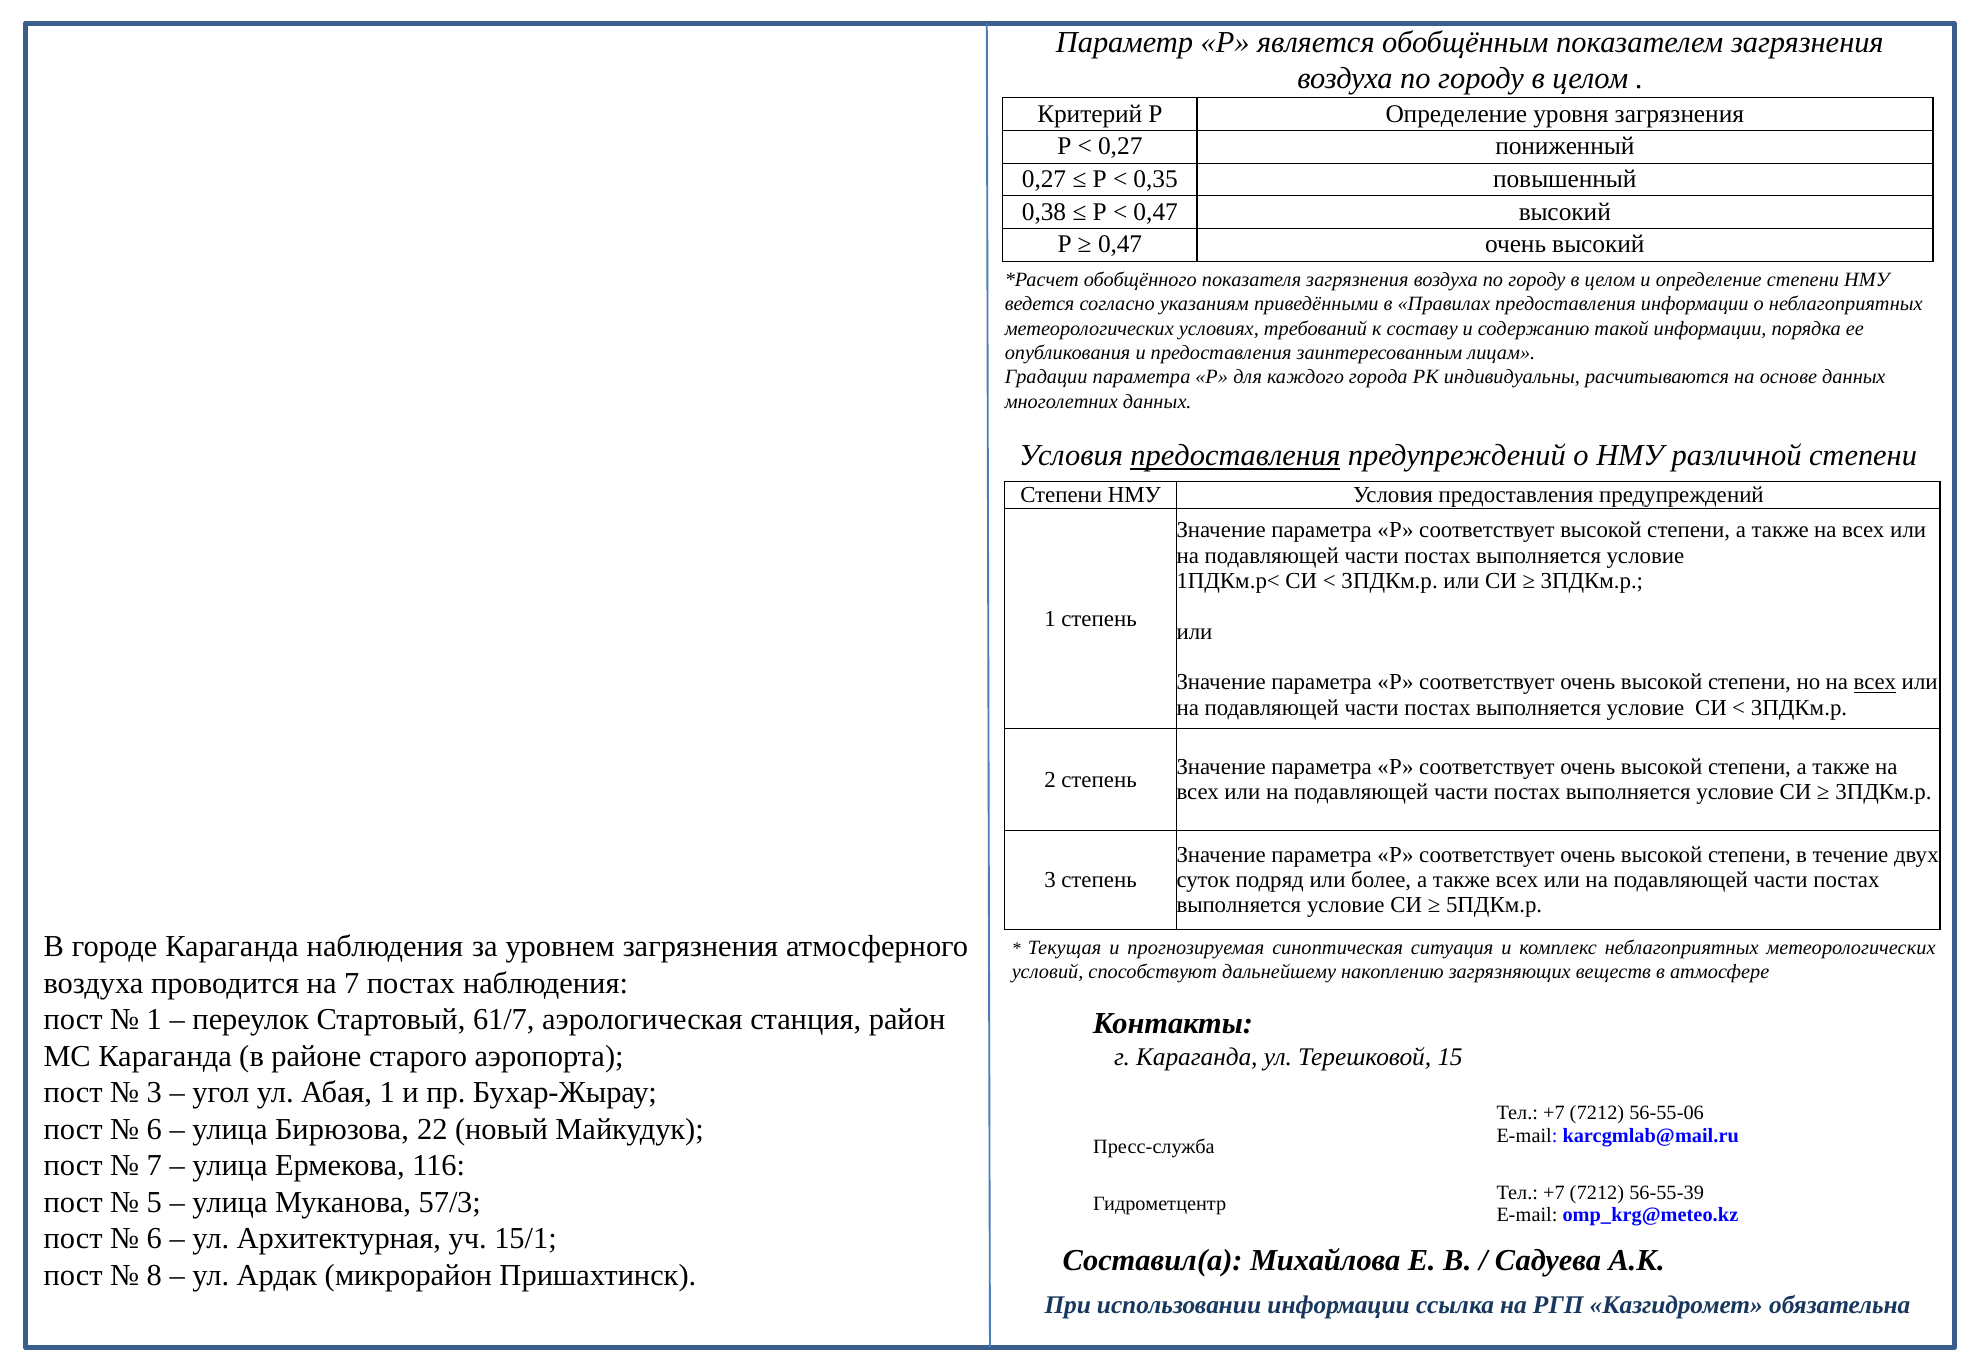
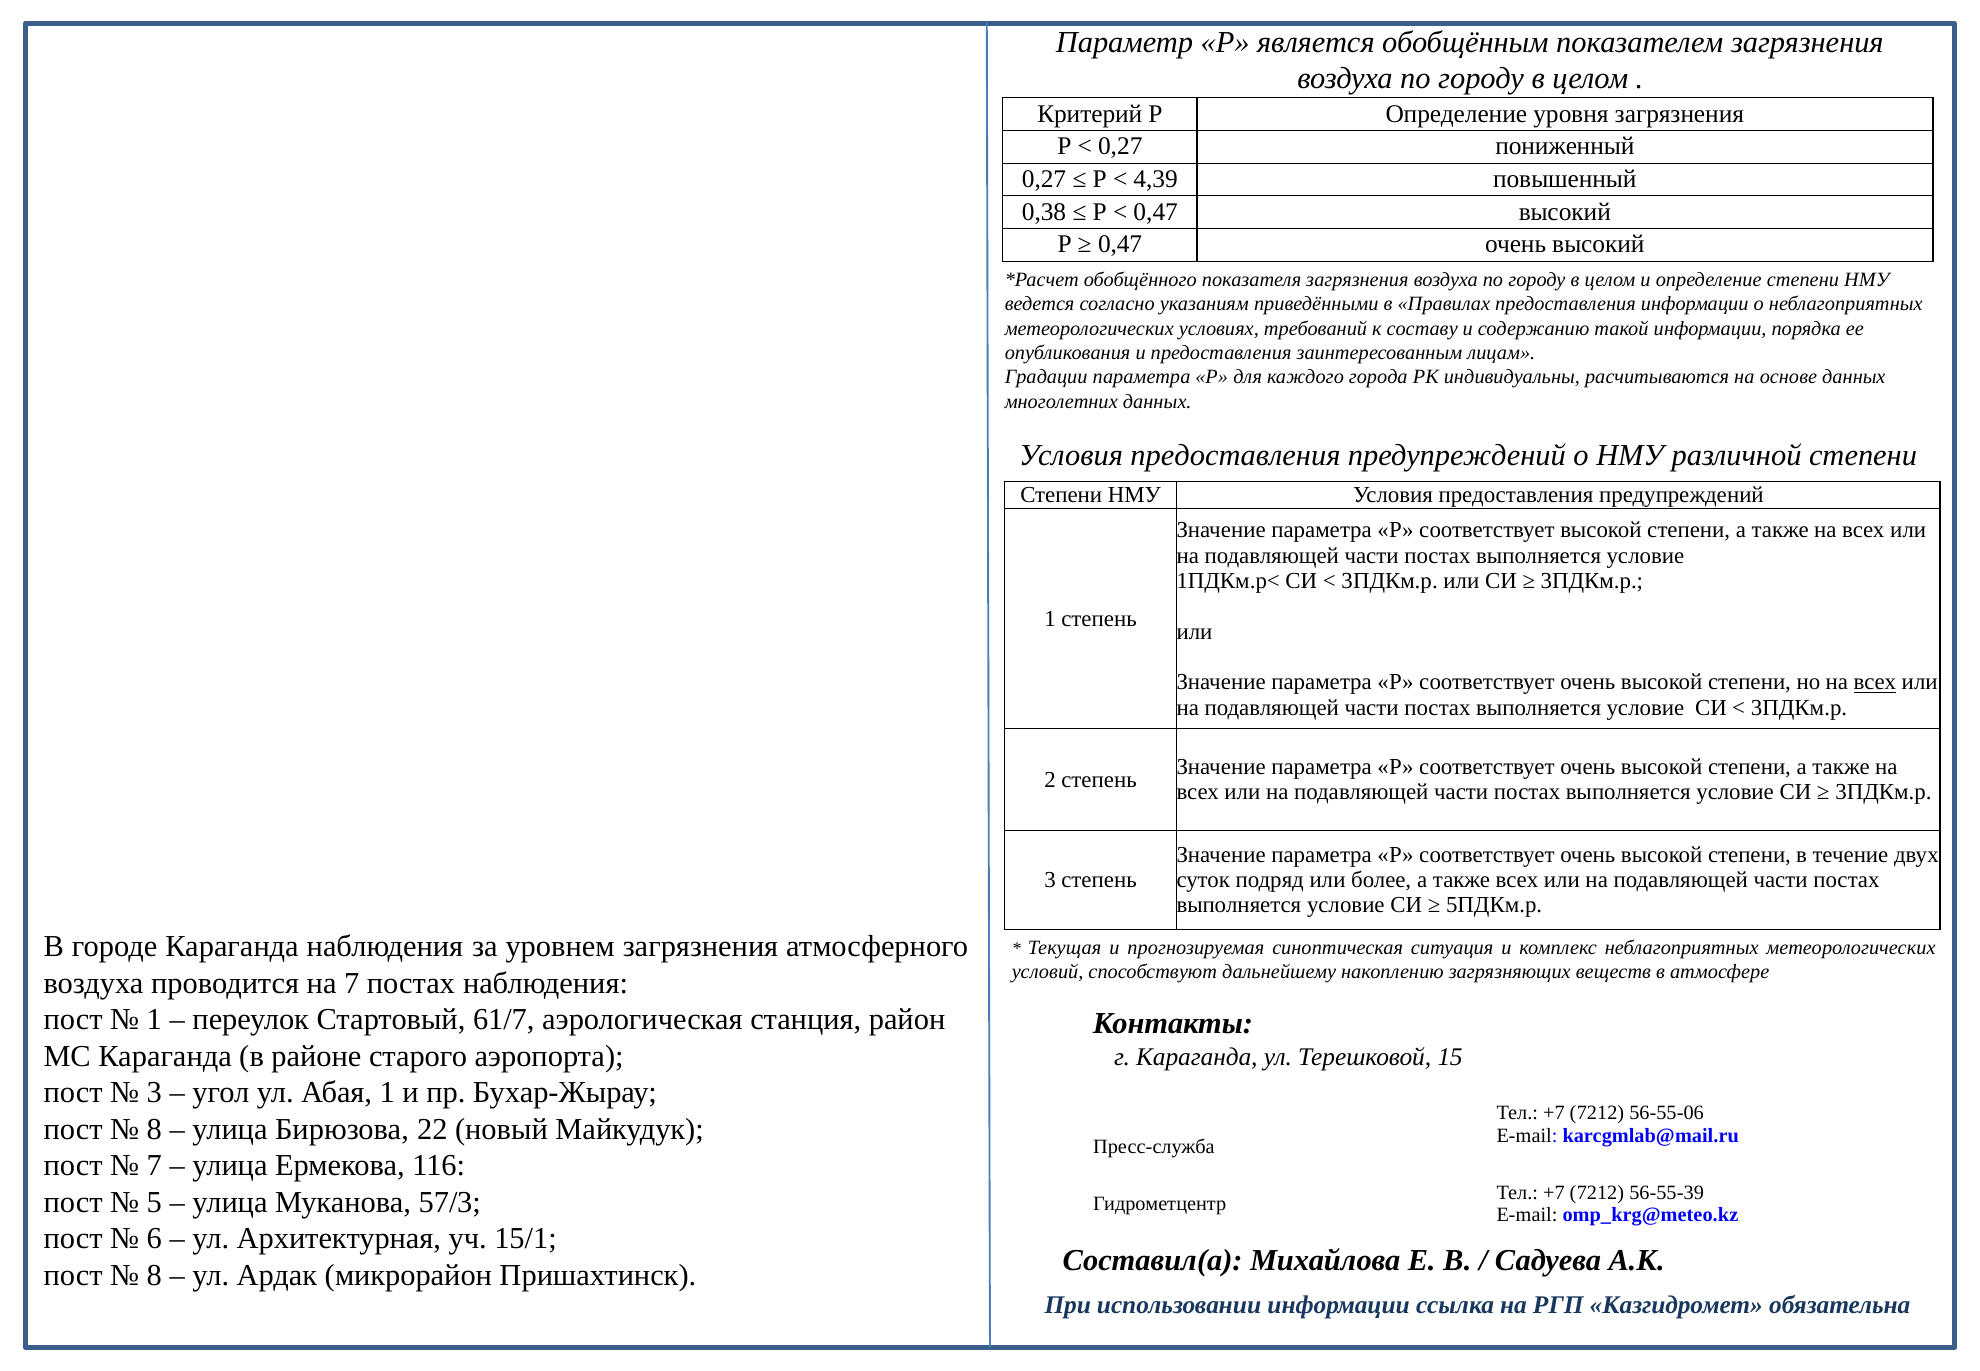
0,35: 0,35 -> 4,39
предоставления at (1235, 455) underline: present -> none
6 at (154, 1129): 6 -> 8
